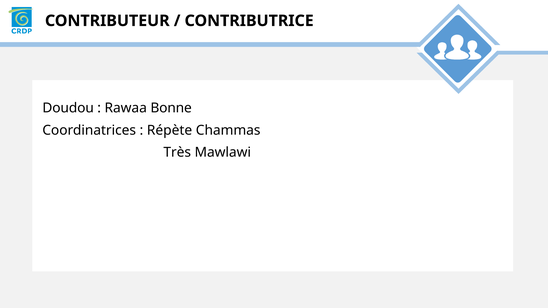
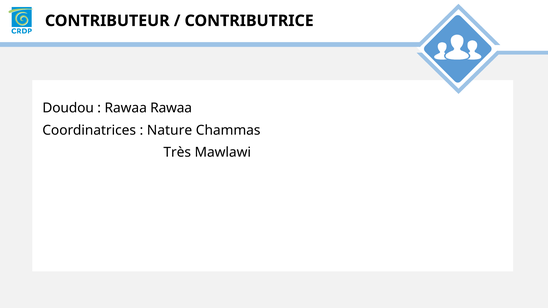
Rawaa Bonne: Bonne -> Rawaa
Répète: Répète -> Nature
